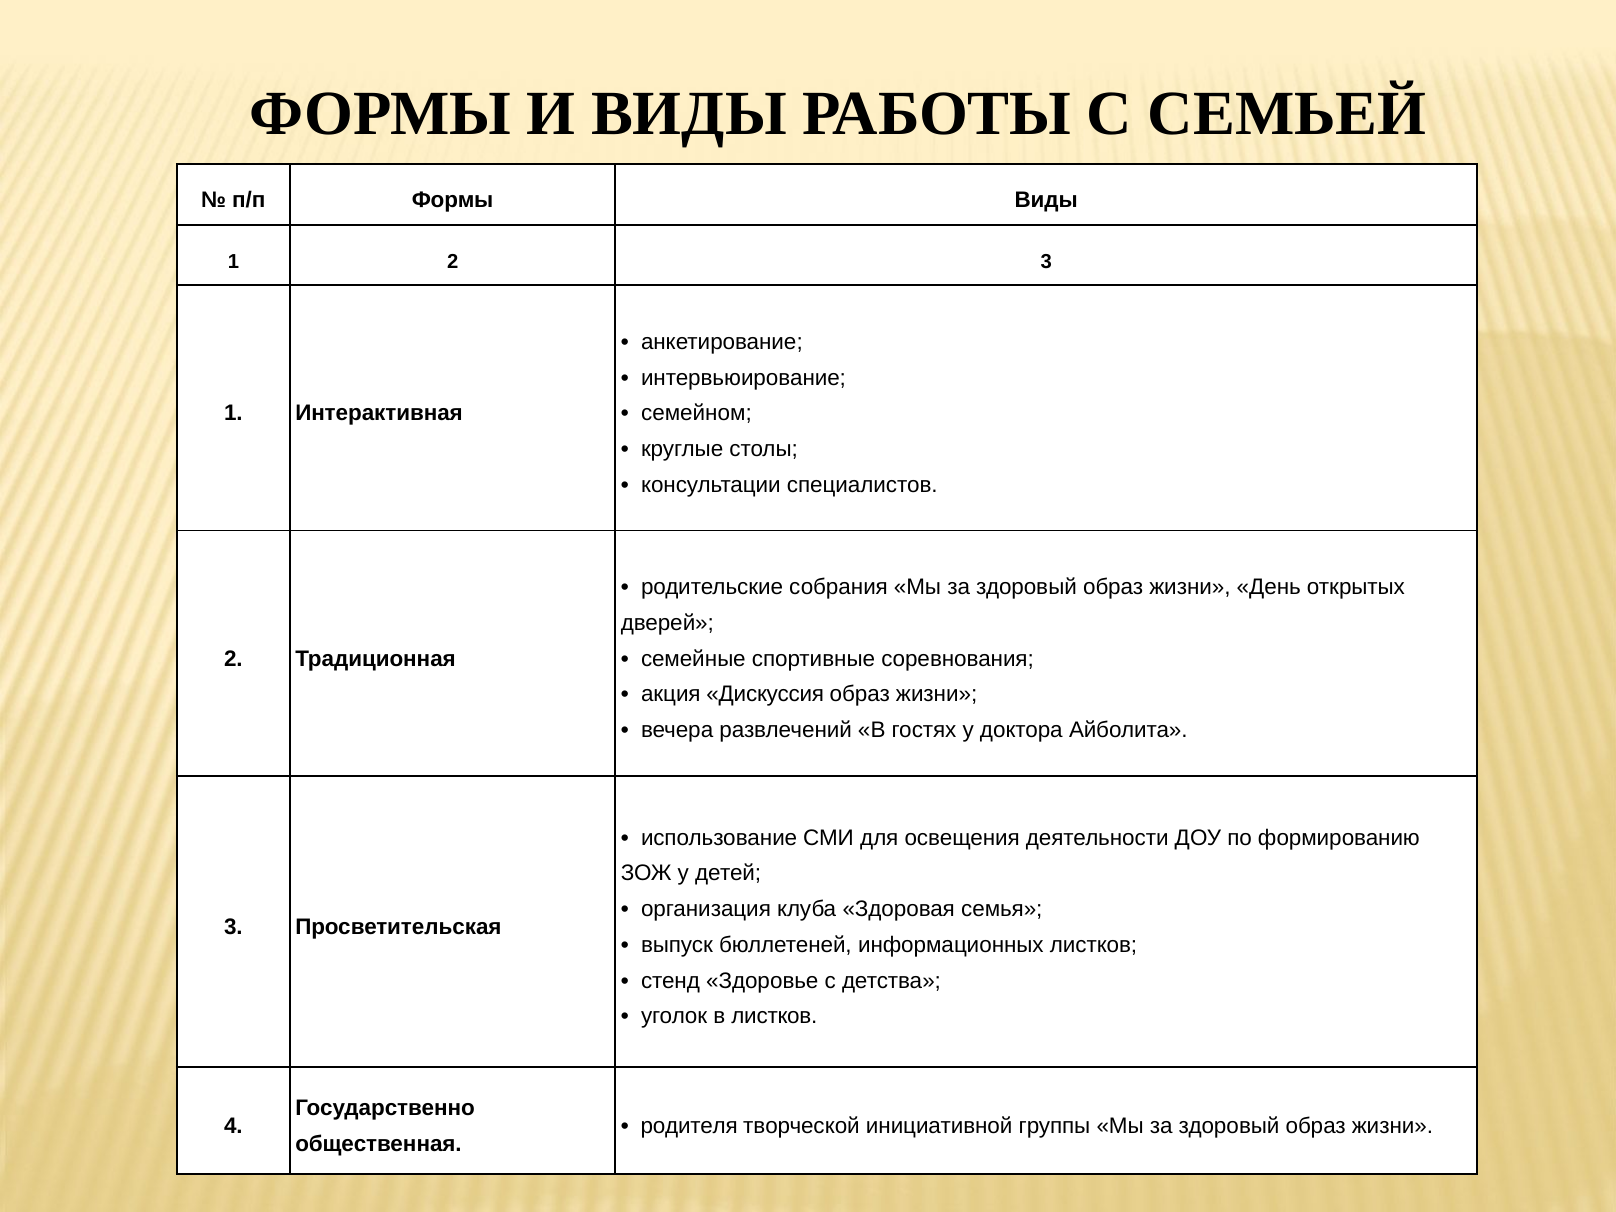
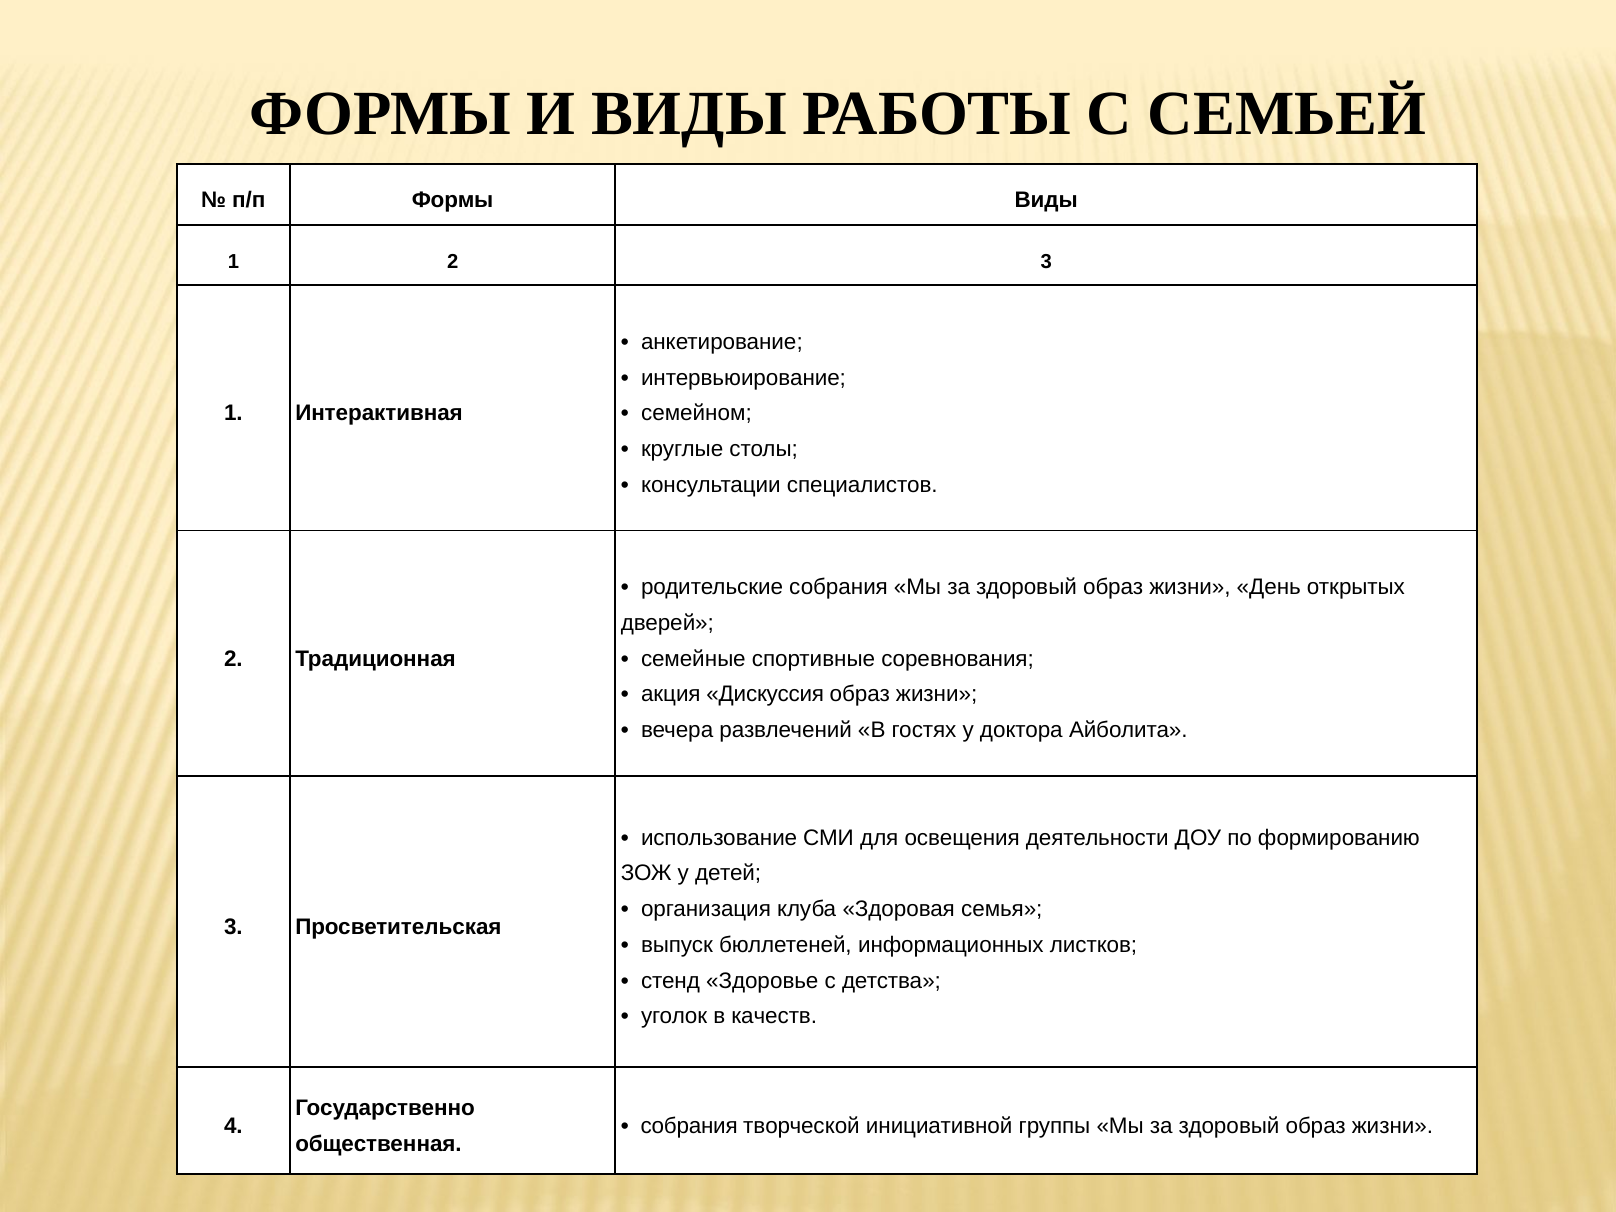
в листков: листков -> качеств
родителя at (689, 1126): родителя -> собрания
